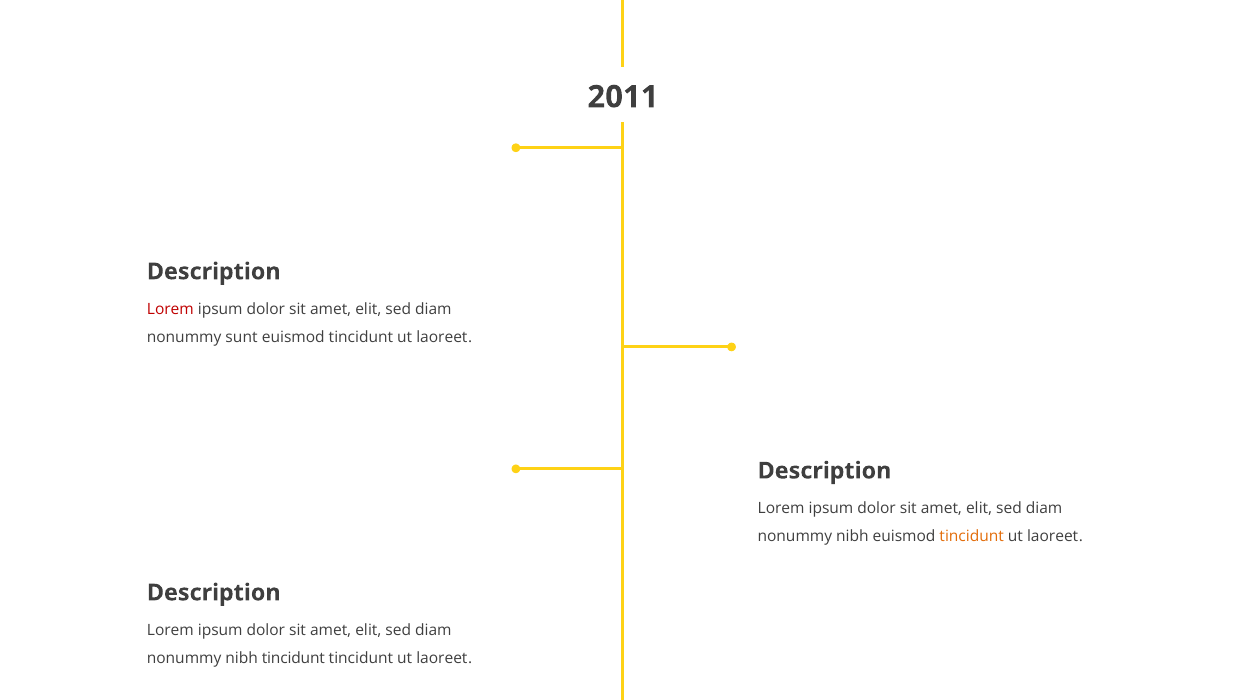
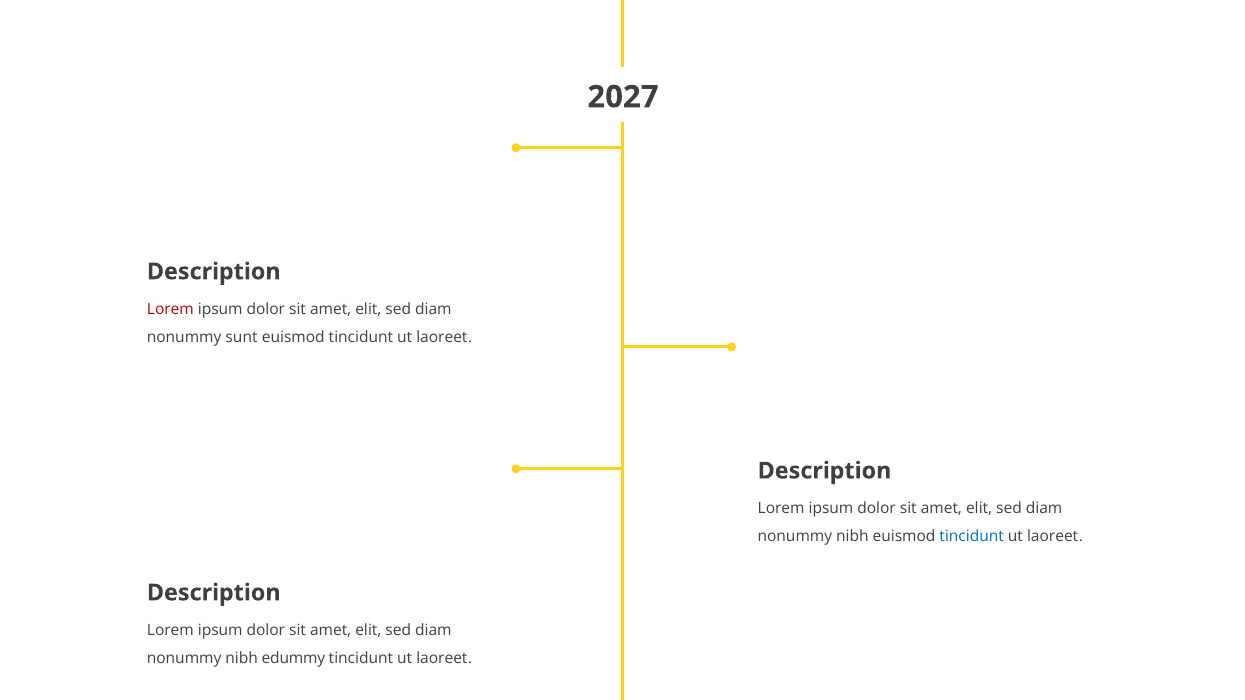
2011: 2011 -> 2027
tincidunt at (972, 536) colour: orange -> blue
nibh tincidunt: tincidunt -> edummy
